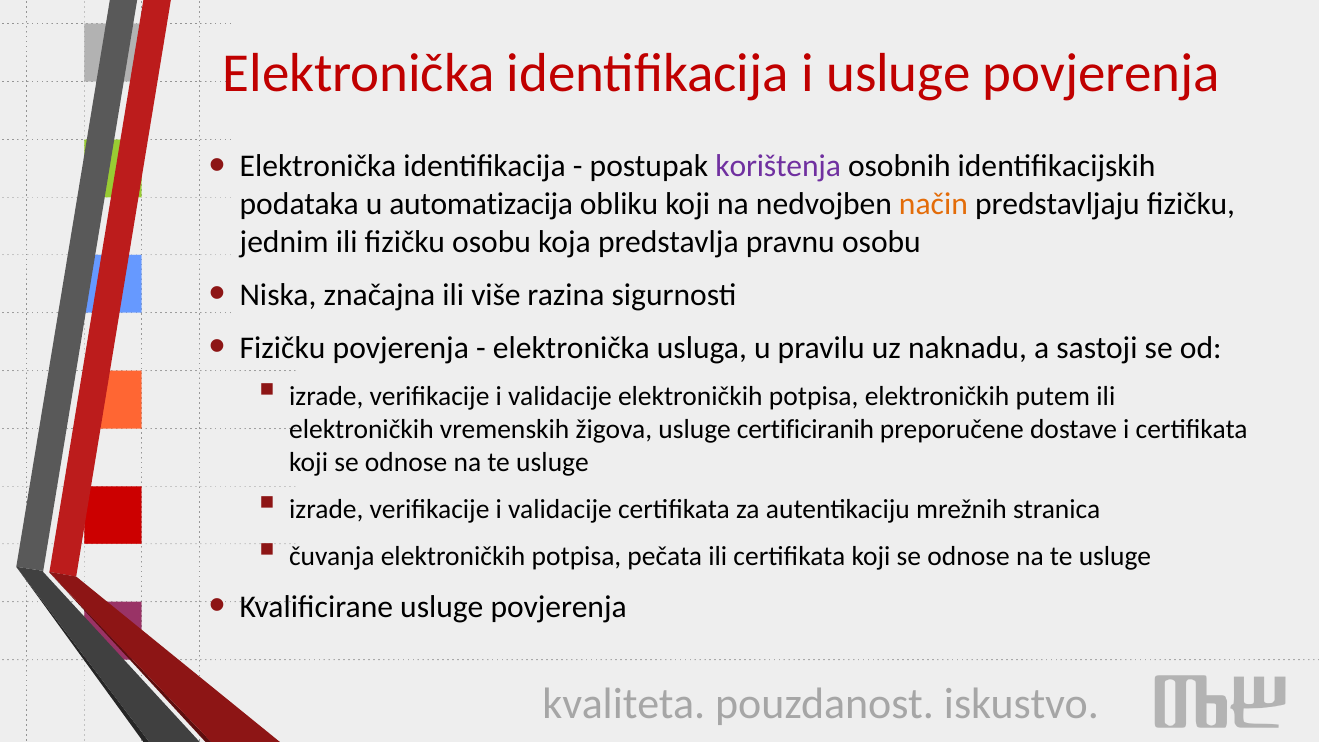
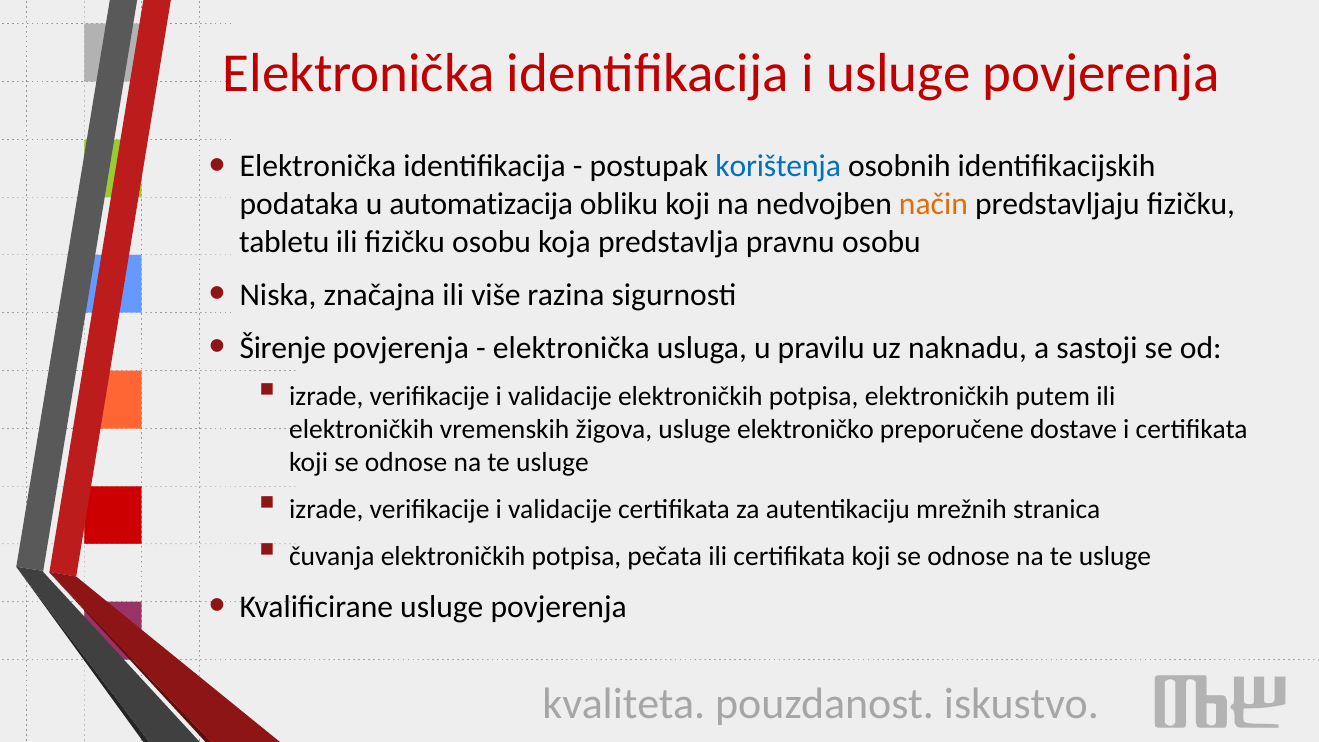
korištenja colour: purple -> blue
jednim: jednim -> tabletu
Fizičku at (283, 348): Fizičku -> Širenje
certificiranih: certificiranih -> elektroničko
